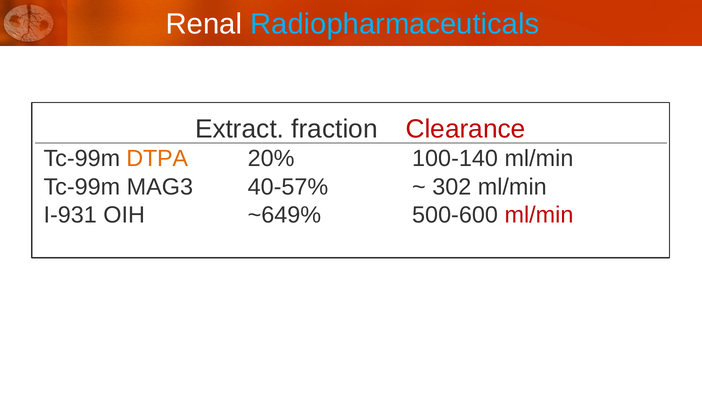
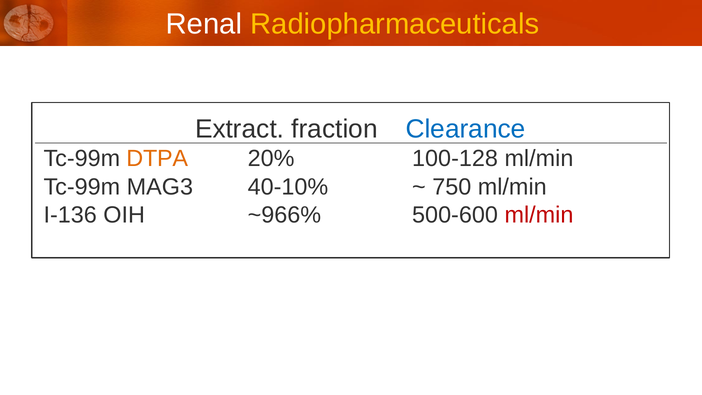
Radiopharmaceuticals colour: light blue -> yellow
Clearance colour: red -> blue
100-140: 100-140 -> 100-128
40-57%: 40-57% -> 40-10%
302: 302 -> 750
I-931: I-931 -> I-136
~649%: ~649% -> ~966%
